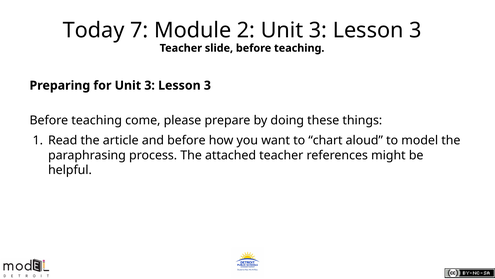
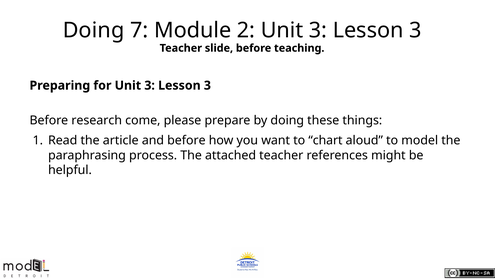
Today at (94, 30): Today -> Doing
teaching at (97, 120): teaching -> research
